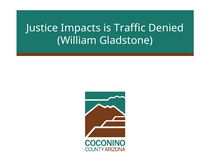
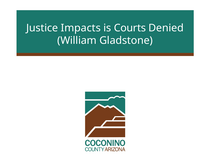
Traffic: Traffic -> Courts
